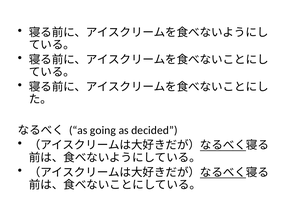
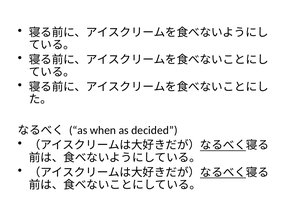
going: going -> when
